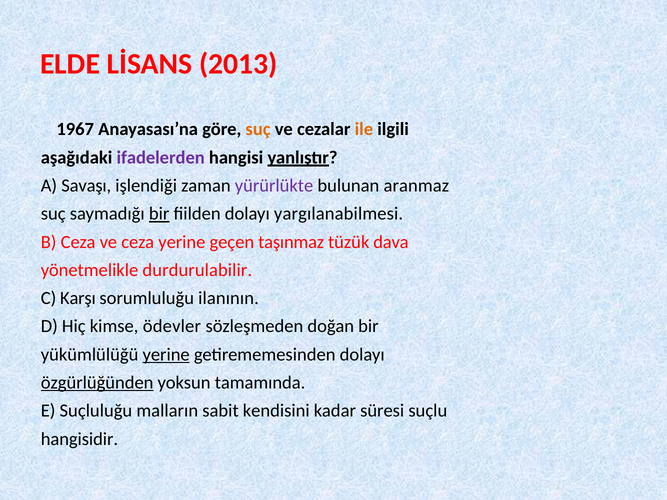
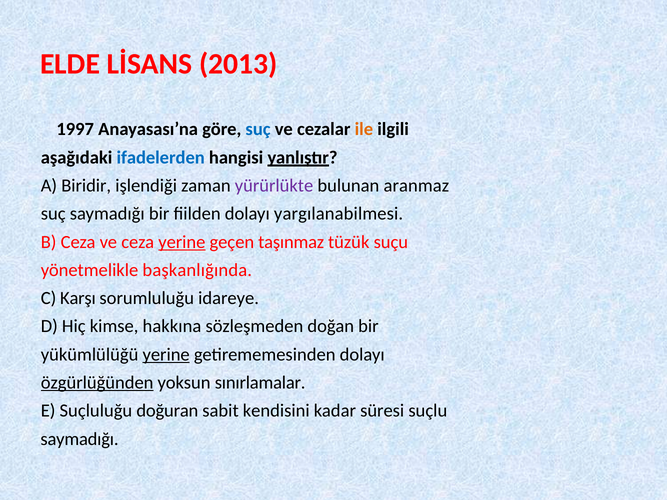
1967: 1967 -> 1997
suç at (258, 129) colour: orange -> blue
ifadelerden colour: purple -> blue
Savaşı: Savaşı -> Biridir
bir at (159, 214) underline: present -> none
yerine at (182, 242) underline: none -> present
dava: dava -> suçu
durdurulabilir: durdurulabilir -> başkanlığında
ilanının: ilanının -> idareye
ödevler: ödevler -> hakkına
tamamında: tamamında -> sınırlamalar
malların: malların -> doğuran
hangisidir at (79, 439): hangisidir -> saymadığı
